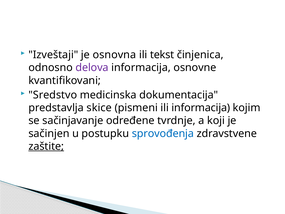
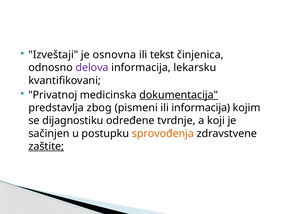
osnovne: osnovne -> lekarsku
Sredstvo: Sredstvo -> Privatnoj
dokumentacija underline: none -> present
skice: skice -> zbog
sačinjavanje: sačinjavanje -> dijagnostiku
sprovođenja colour: blue -> orange
